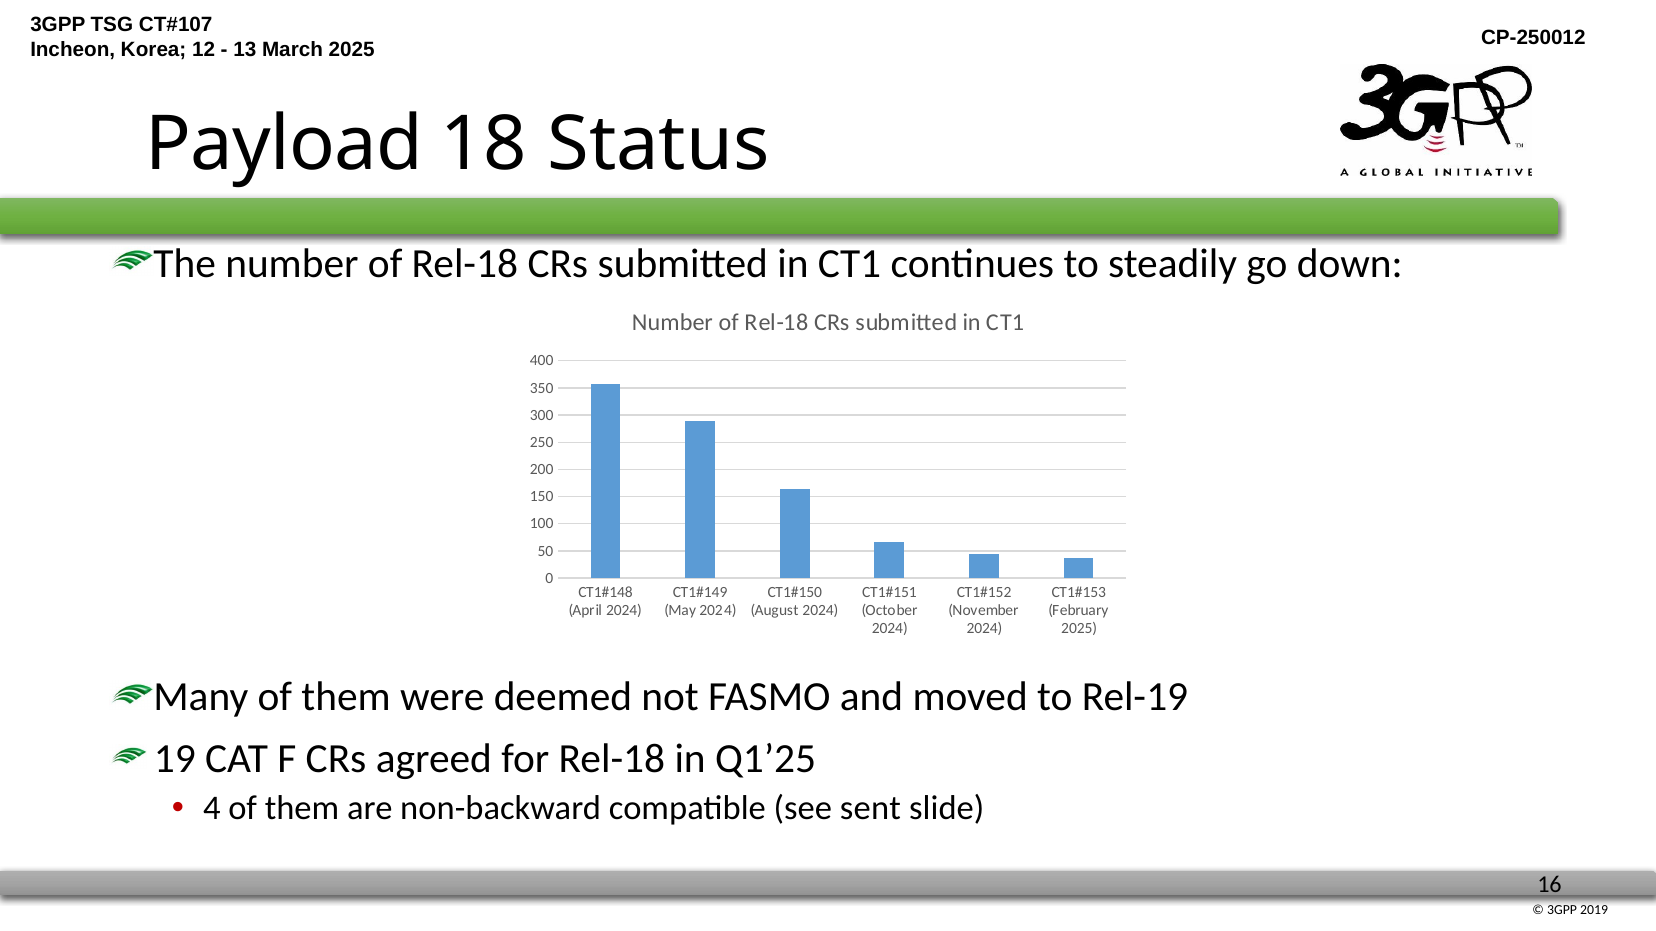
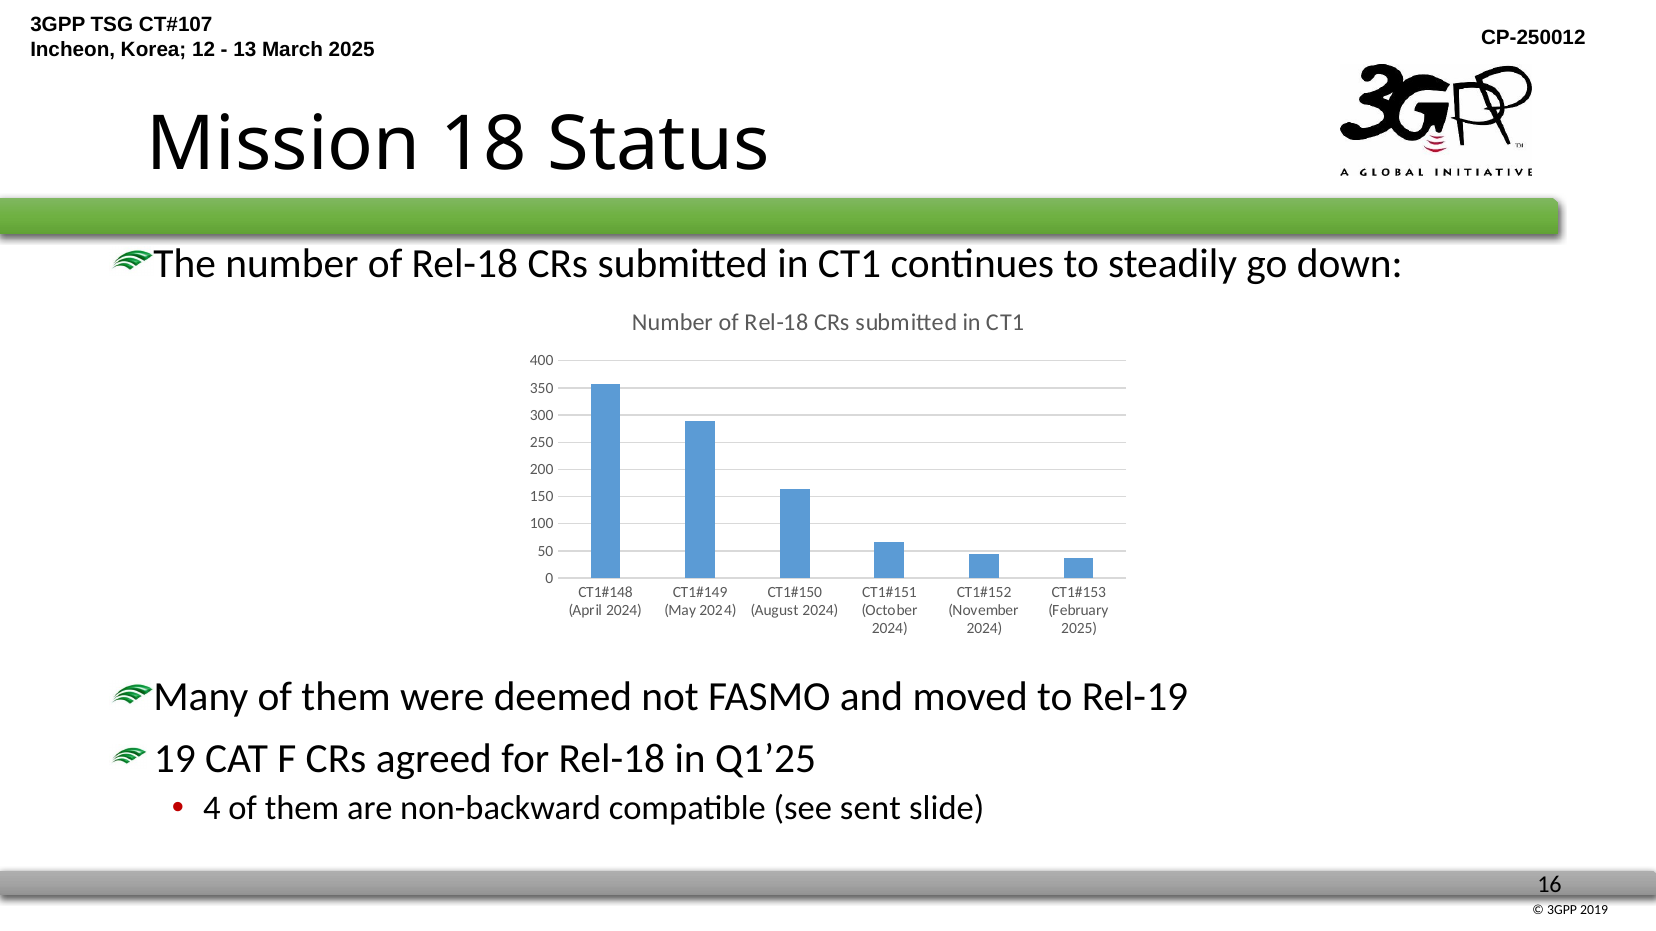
Payload: Payload -> Mission
